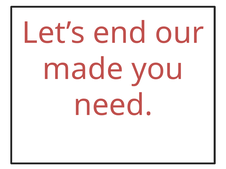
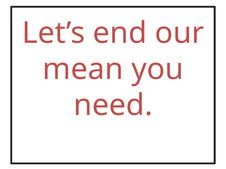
made: made -> mean
